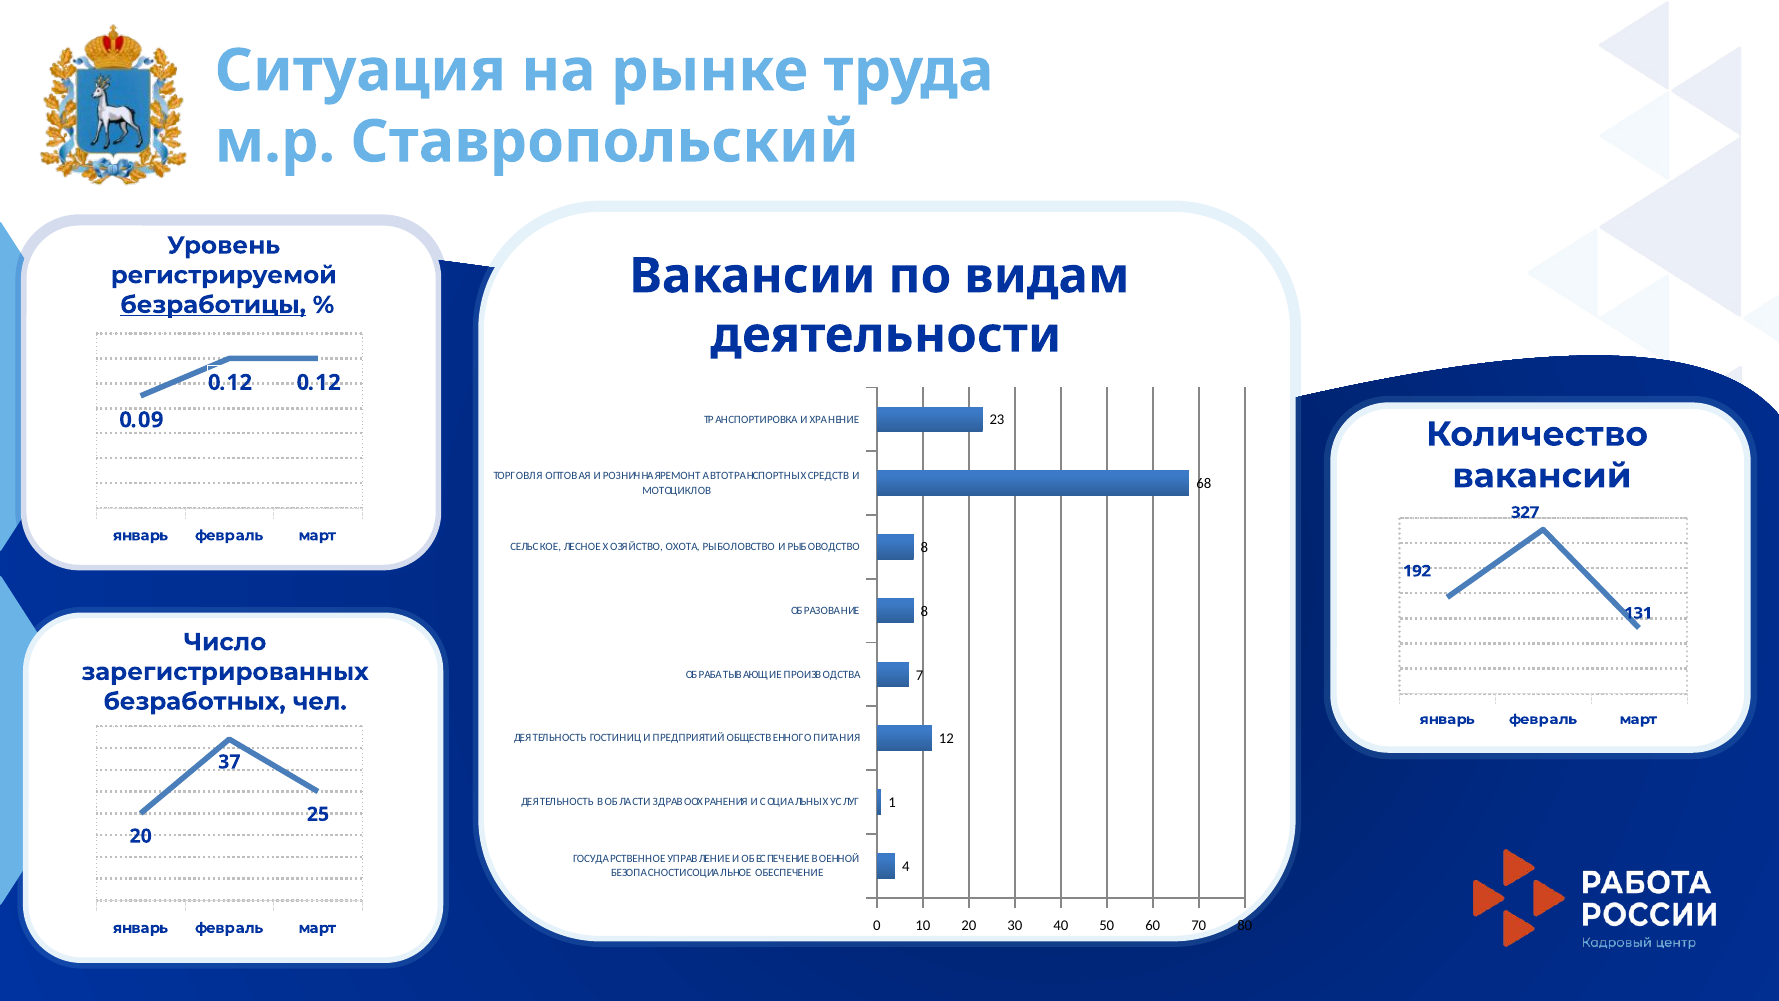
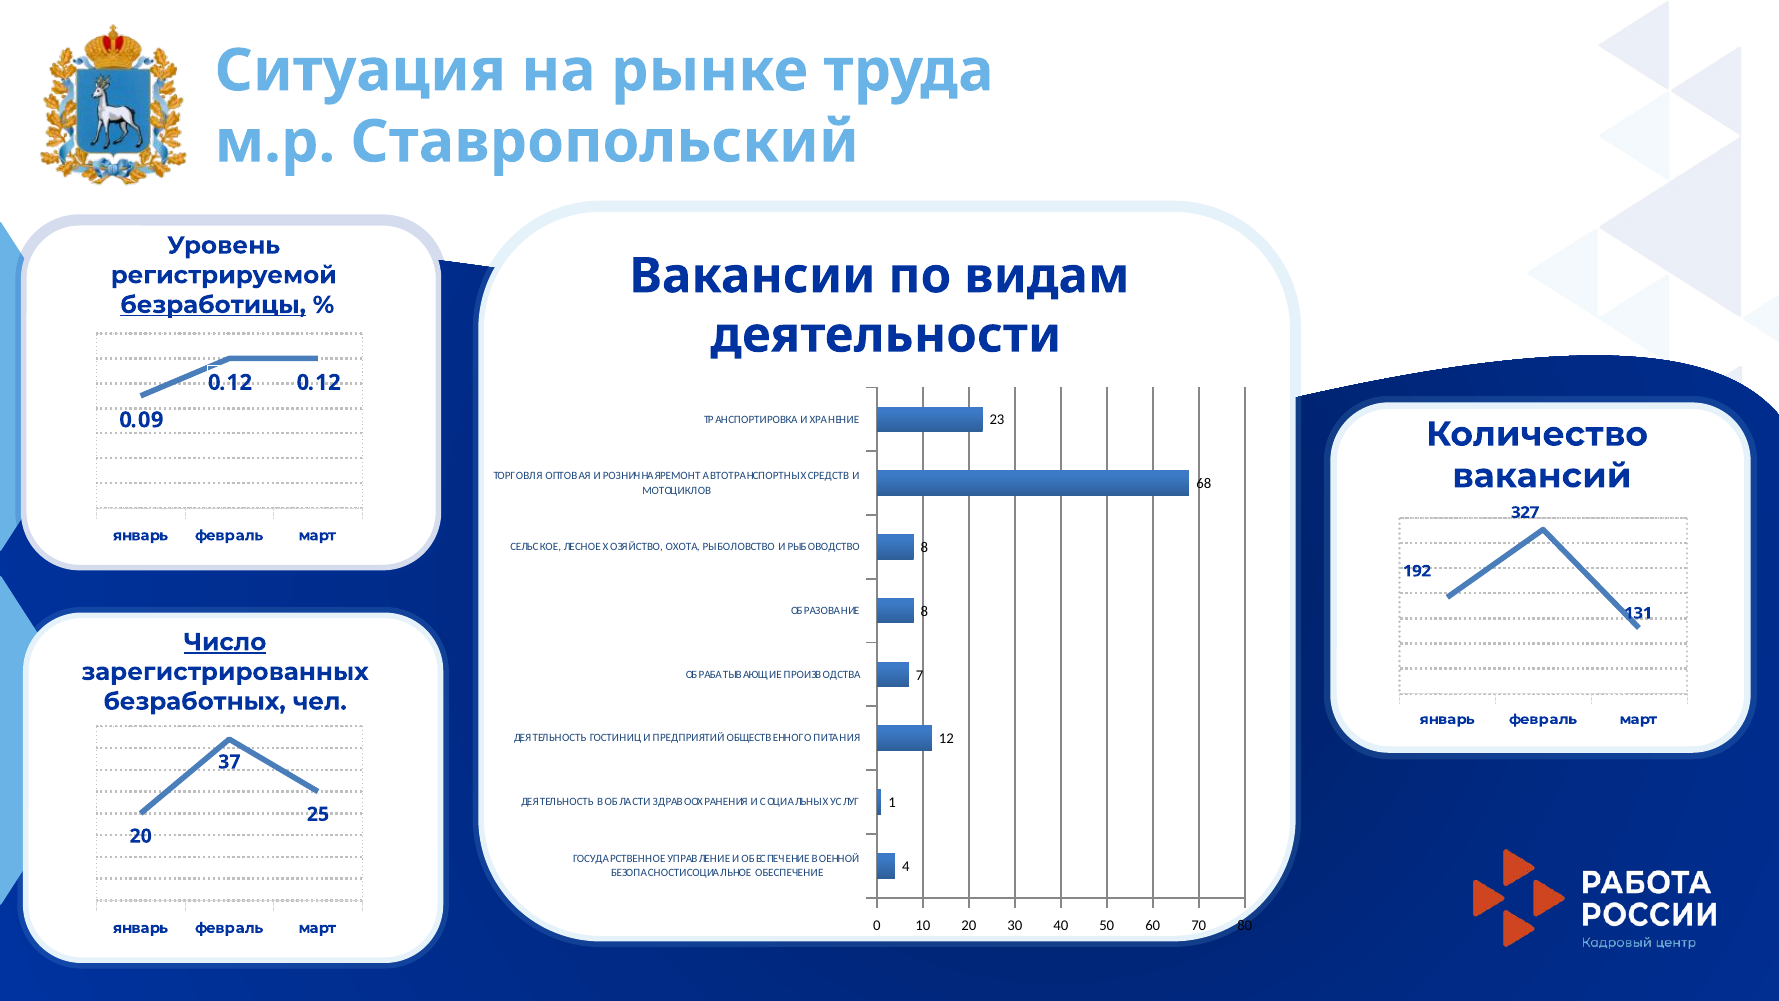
Число underline: none -> present
